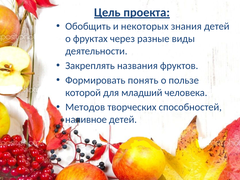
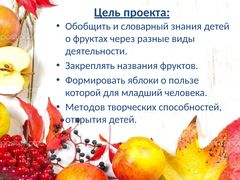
некоторых: некоторых -> словарный
понять: понять -> яблоки
наливное: наливное -> открытия
